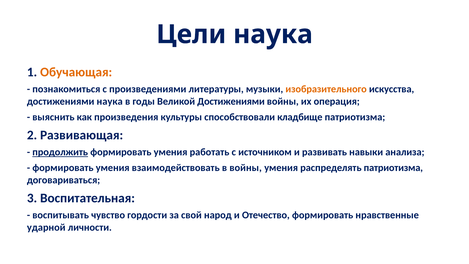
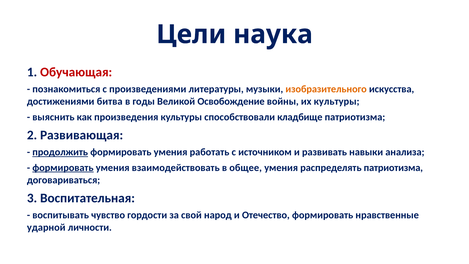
Обучающая colour: orange -> red
достижениями наука: наука -> битва
Великой Достижениями: Достижениями -> Освобождение
их операция: операция -> культуры
формировать at (63, 168) underline: none -> present
в войны: войны -> общее
